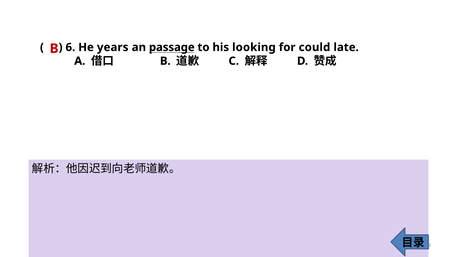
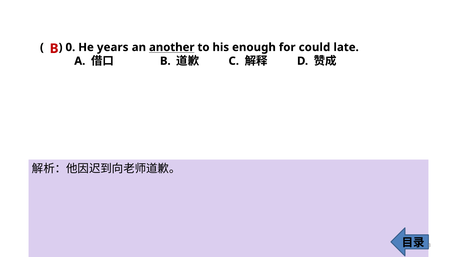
6: 6 -> 0
passage: passage -> another
looking: looking -> enough
